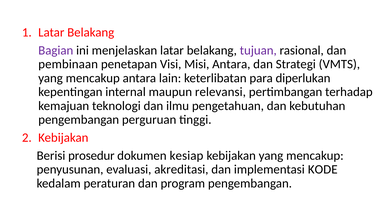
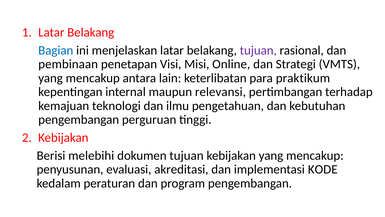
Bagian colour: purple -> blue
Misi Antara: Antara -> Online
diperlukan: diperlukan -> praktikum
prosedur: prosedur -> melebihi
dokumen kesiap: kesiap -> tujuan
